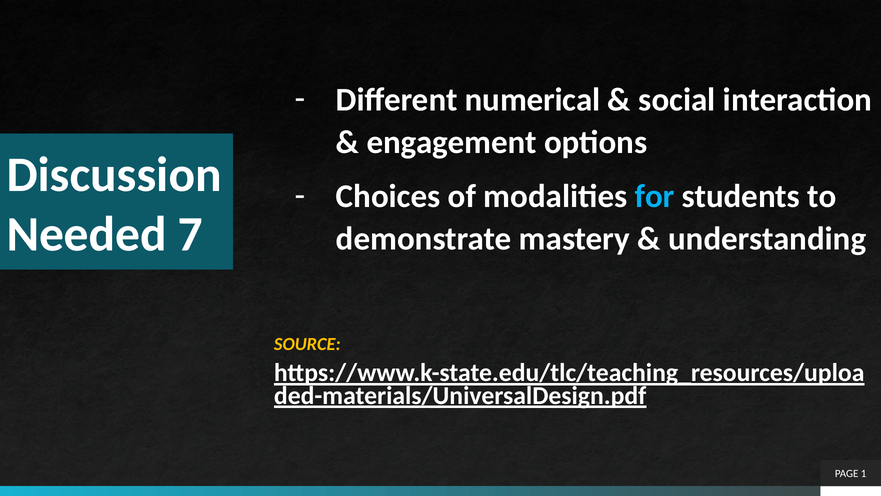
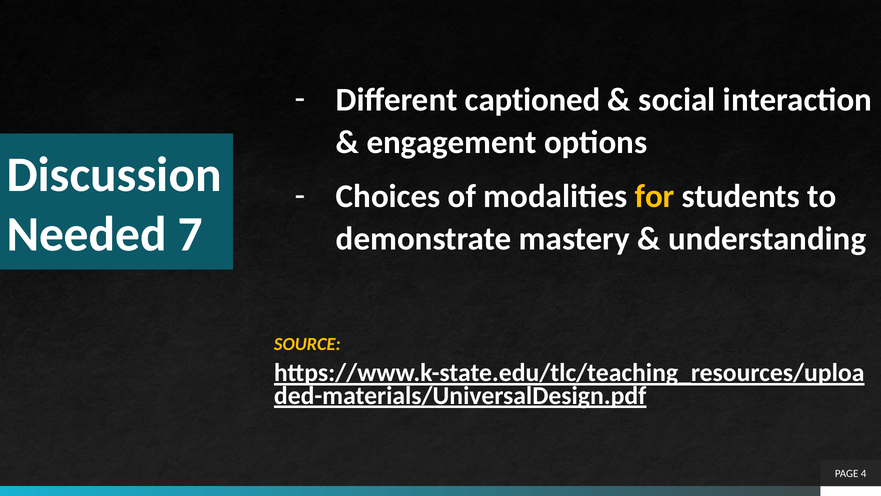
numerical: numerical -> captioned
for colour: light blue -> yellow
1: 1 -> 4
